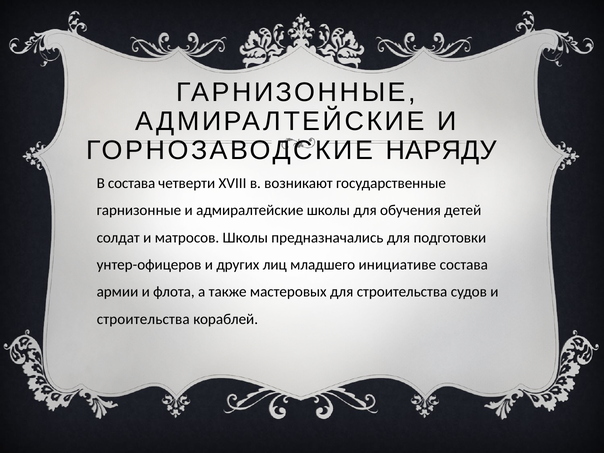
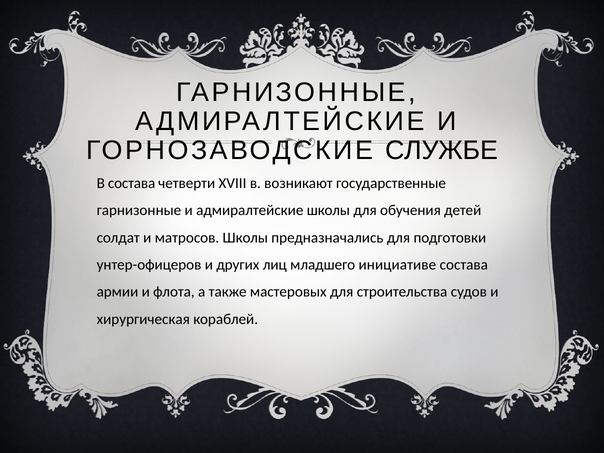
НАРЯДУ: НАРЯДУ -> СЛУЖБЕ
строительства at (143, 319): строительства -> хирургическая
